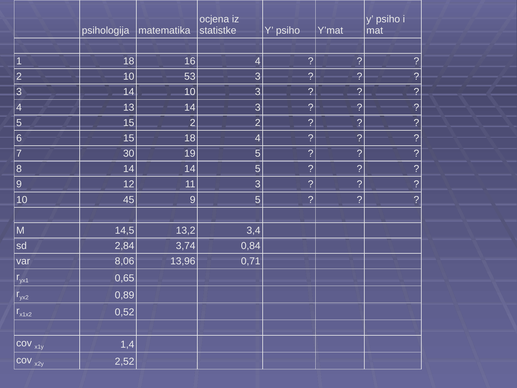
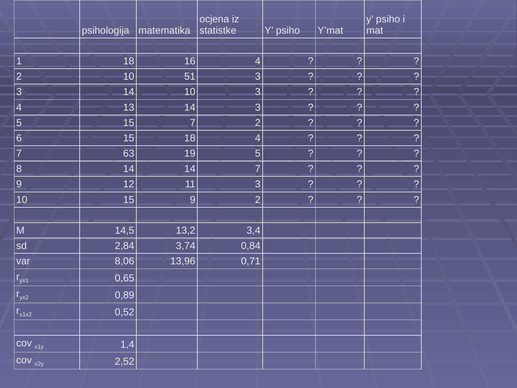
53: 53 -> 51
15 2: 2 -> 7
30: 30 -> 63
14 5: 5 -> 7
10 45: 45 -> 15
9 5: 5 -> 2
